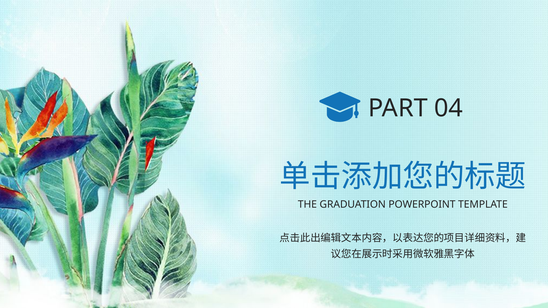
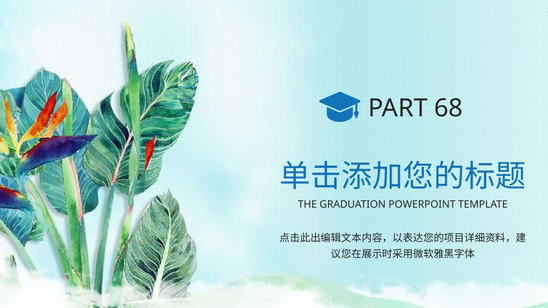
04: 04 -> 68
